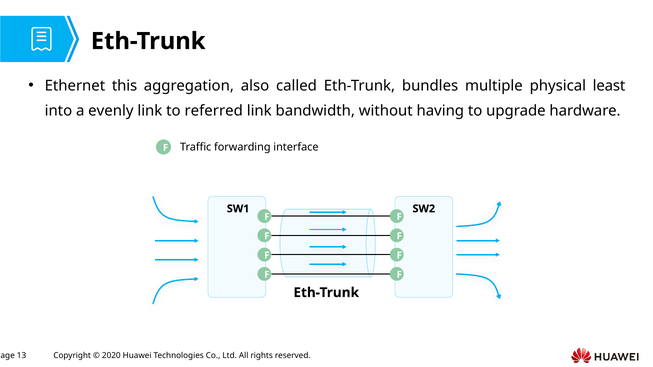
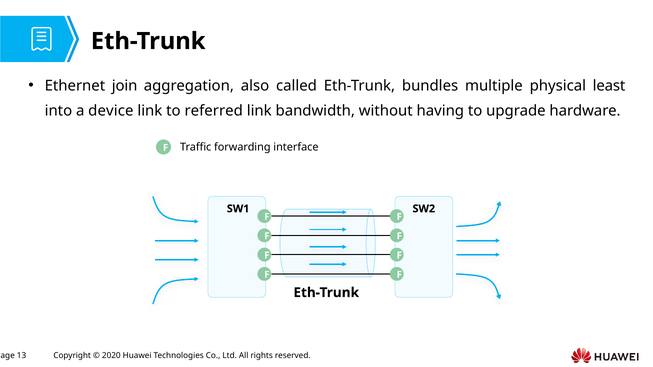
this: this -> join
evenly: evenly -> device
